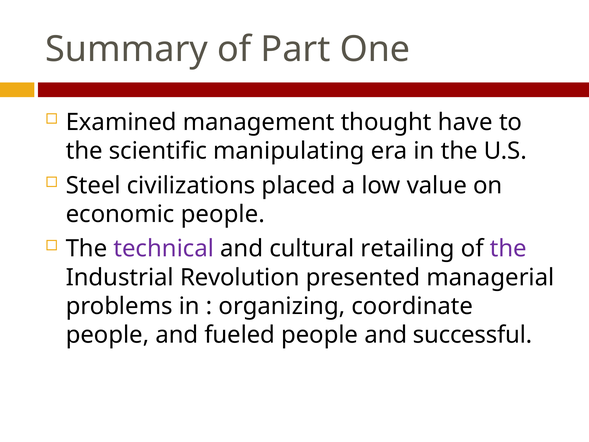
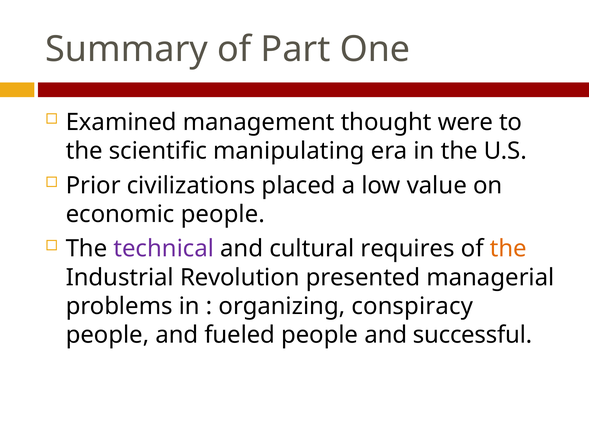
have: have -> were
Steel: Steel -> Prior
retailing: retailing -> requires
the at (508, 249) colour: purple -> orange
coordinate: coordinate -> conspiracy
